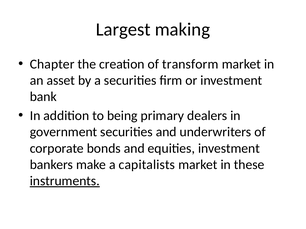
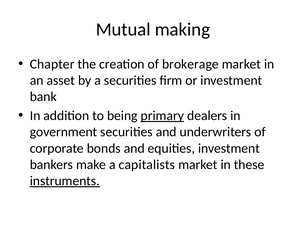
Largest: Largest -> Mutual
transform: transform -> brokerage
primary underline: none -> present
